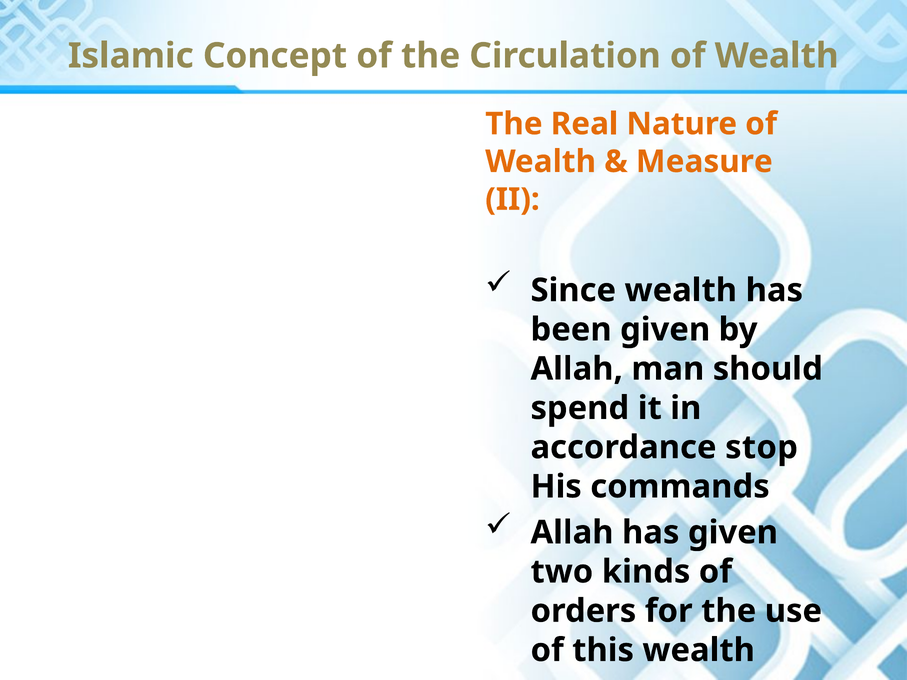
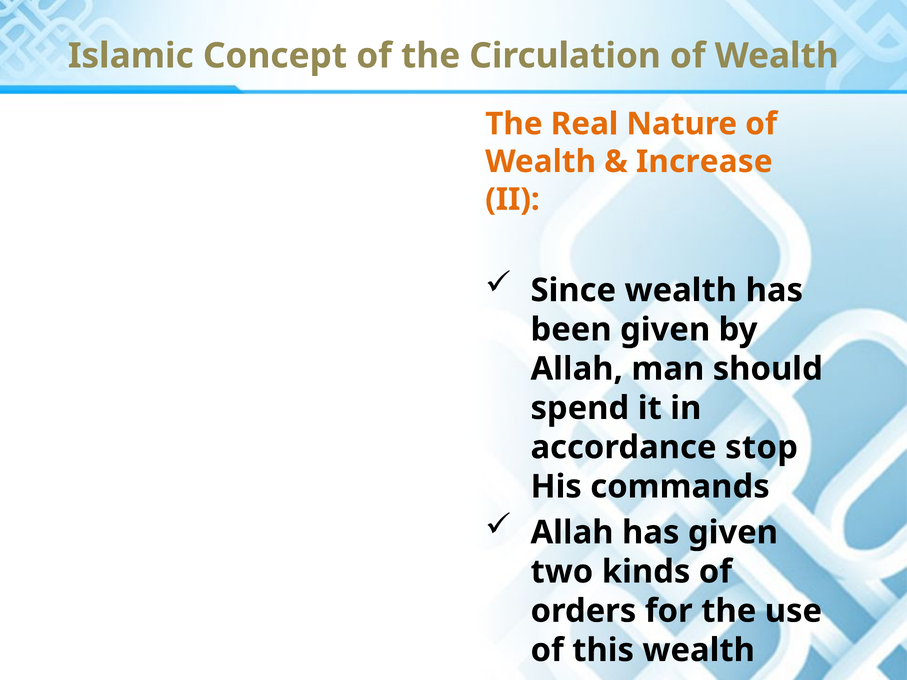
Measure: Measure -> Increase
